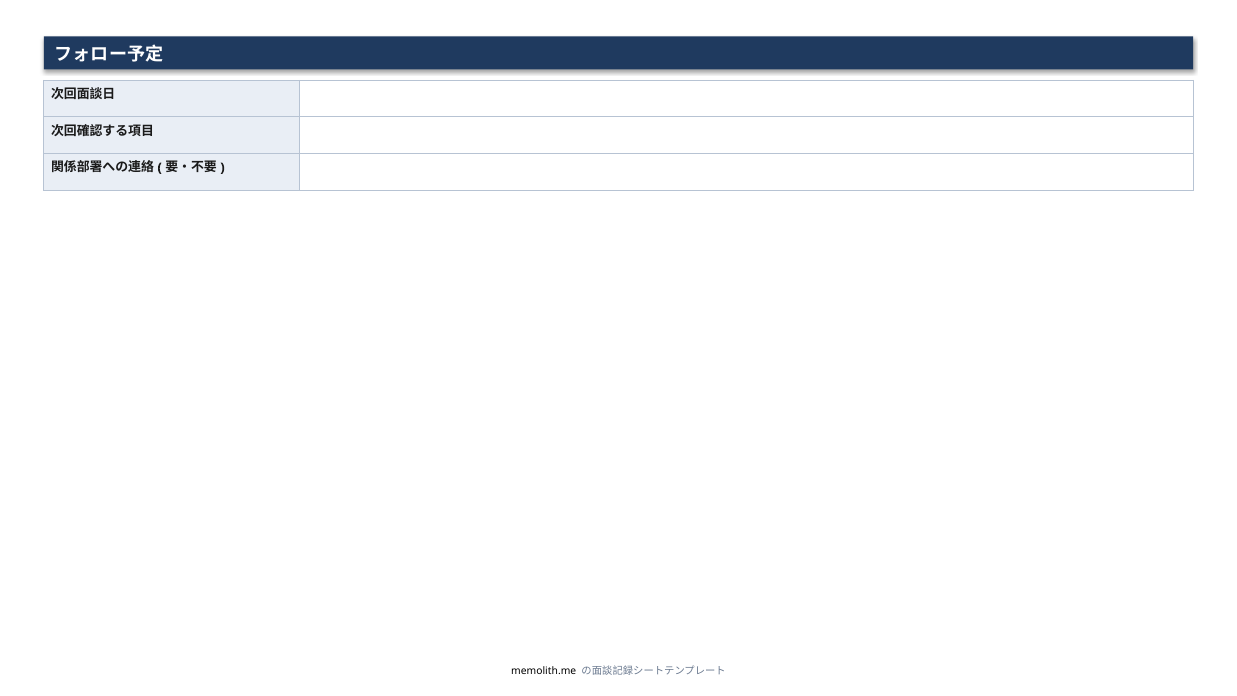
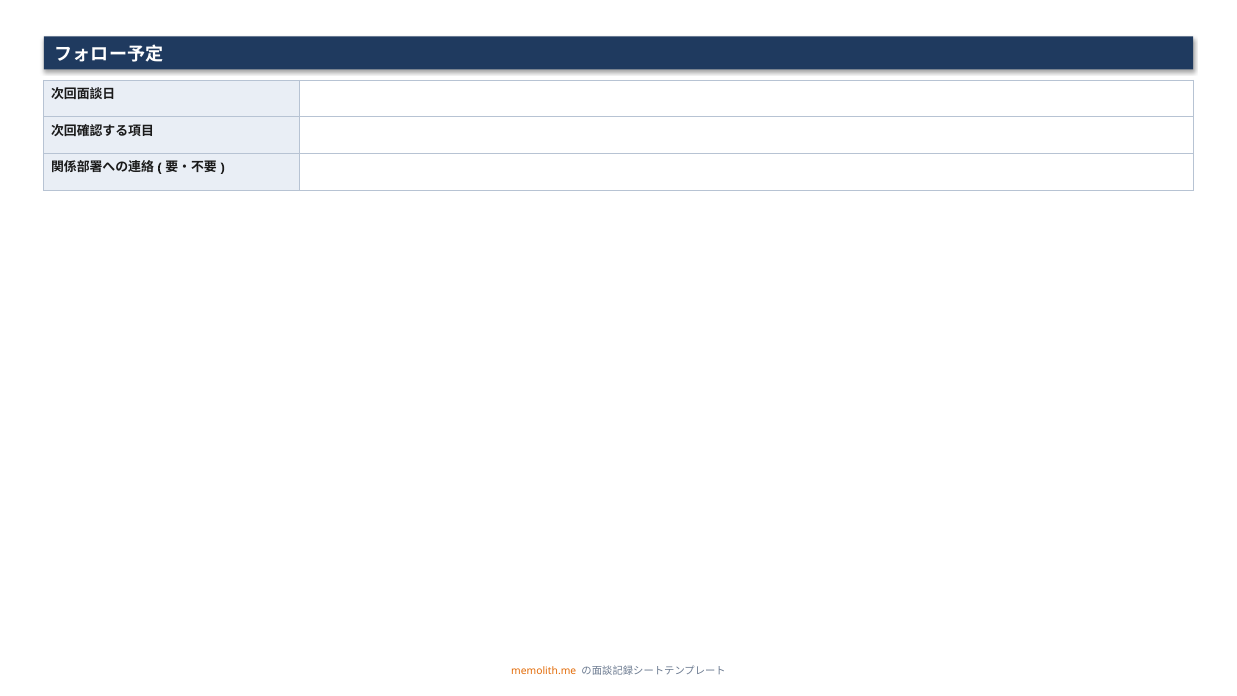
memolith.me colour: black -> orange
